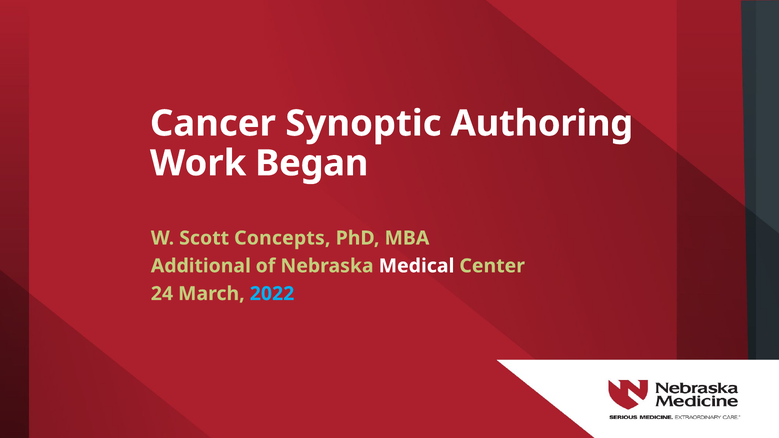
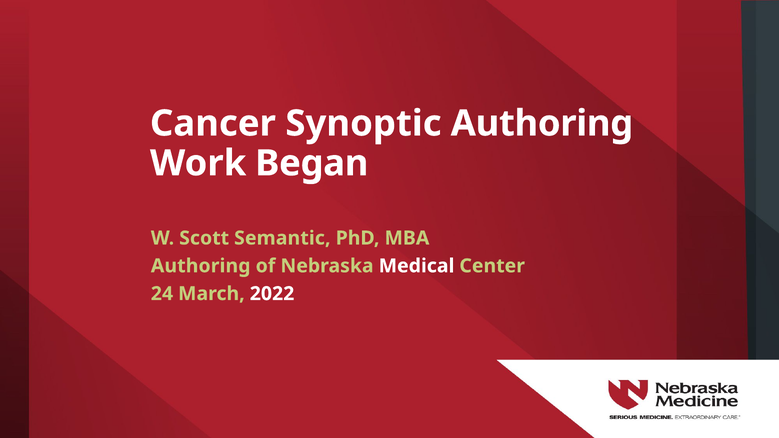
Concepts: Concepts -> Semantic
Additional at (201, 266): Additional -> Authoring
2022 colour: light blue -> white
